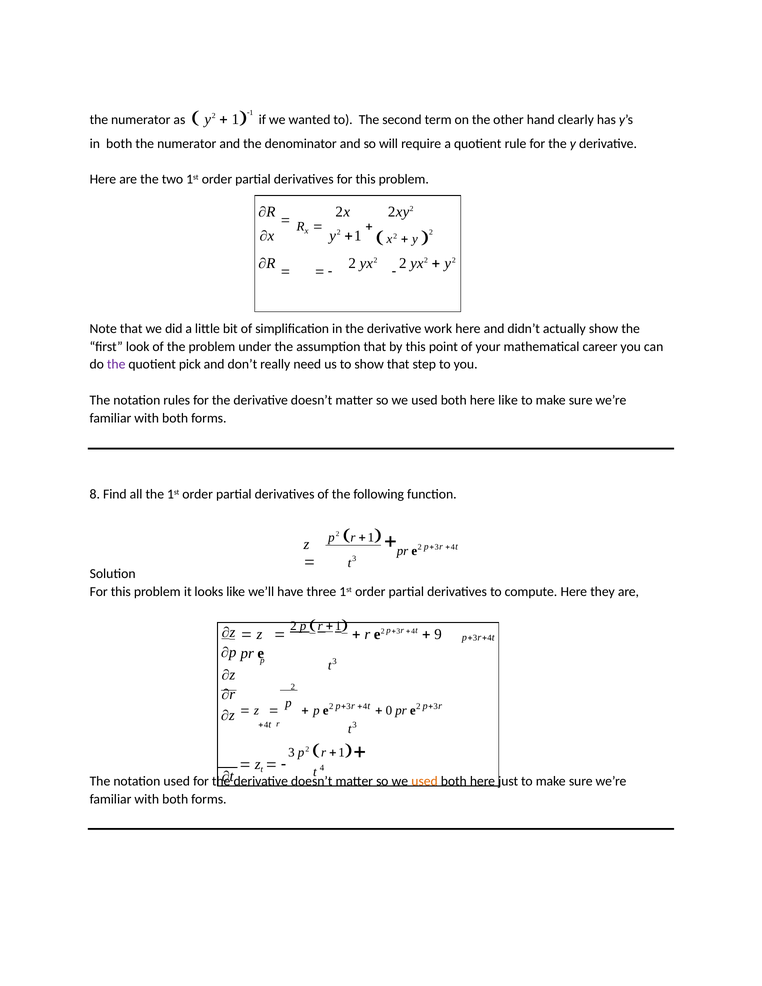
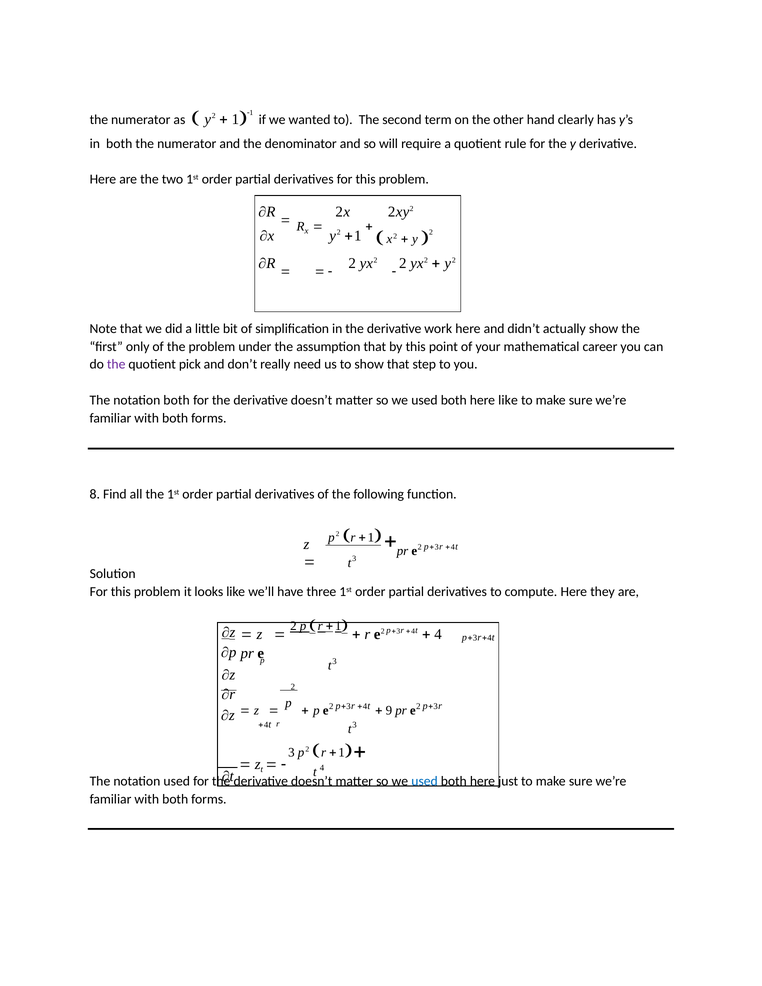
look: look -> only
notation rules: rules -> both
9 at (438, 634): 9 -> 4
0: 0 -> 9
used at (425, 781) colour: orange -> blue
